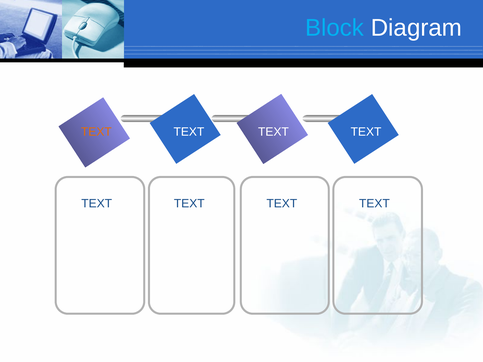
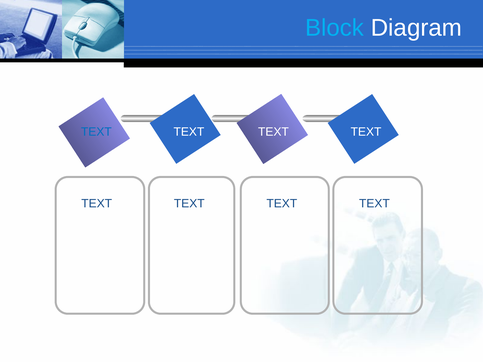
TEXT at (96, 132) colour: orange -> blue
